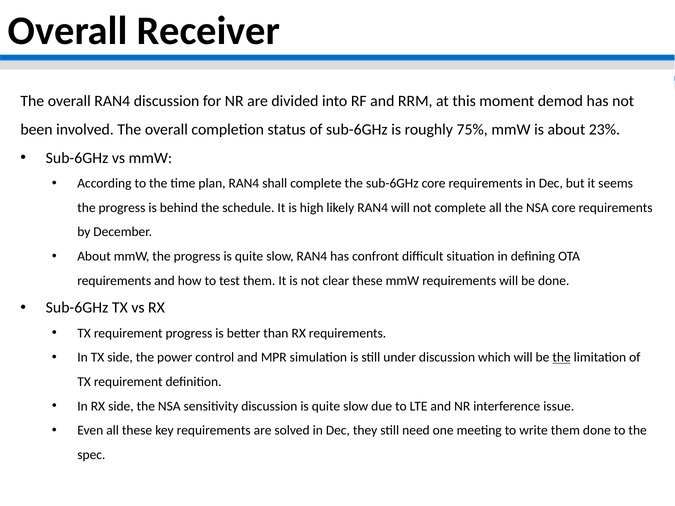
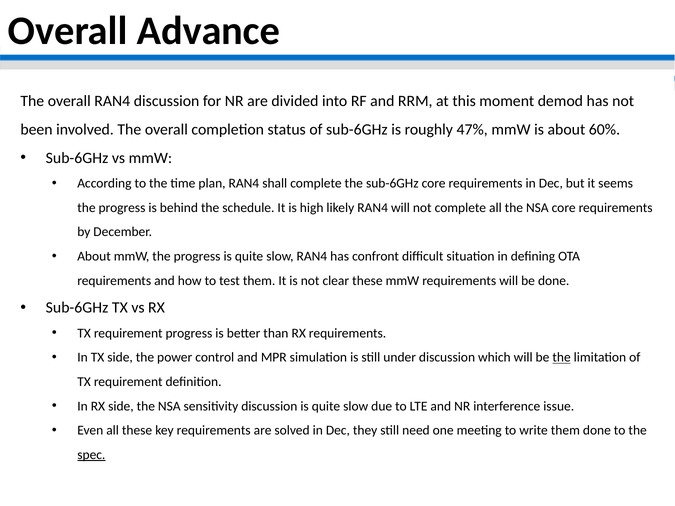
Receiver: Receiver -> Advance
75%: 75% -> 47%
23%: 23% -> 60%
spec underline: none -> present
